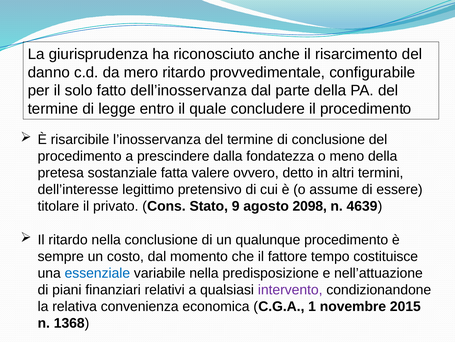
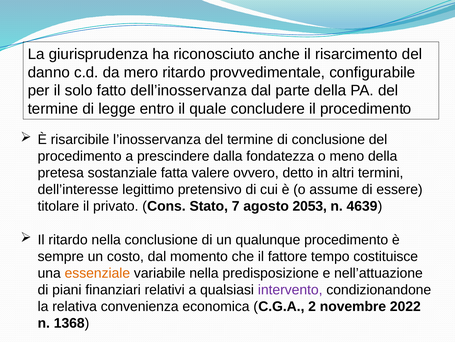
9: 9 -> 7
2098: 2098 -> 2053
essenziale colour: blue -> orange
1: 1 -> 2
2015: 2015 -> 2022
